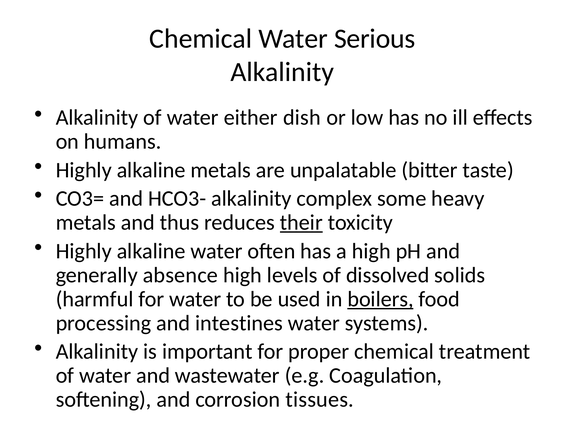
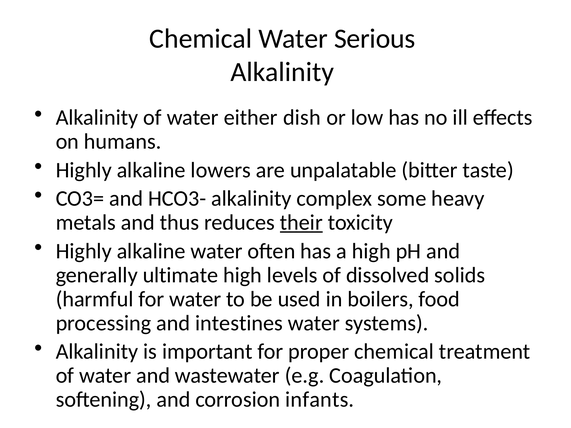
alkaline metals: metals -> lowers
absence: absence -> ultimate
boilers underline: present -> none
tissues: tissues -> infants
